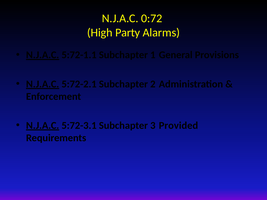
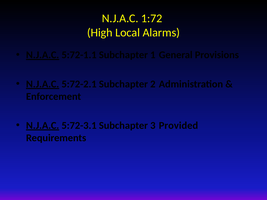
0:72: 0:72 -> 1:72
Party: Party -> Local
